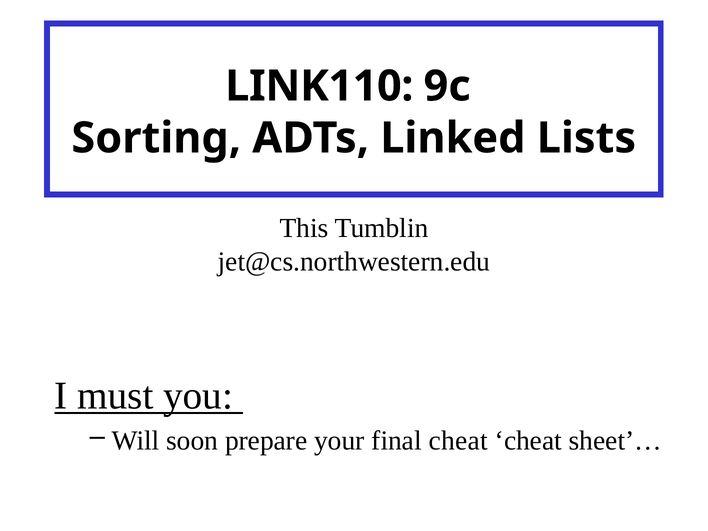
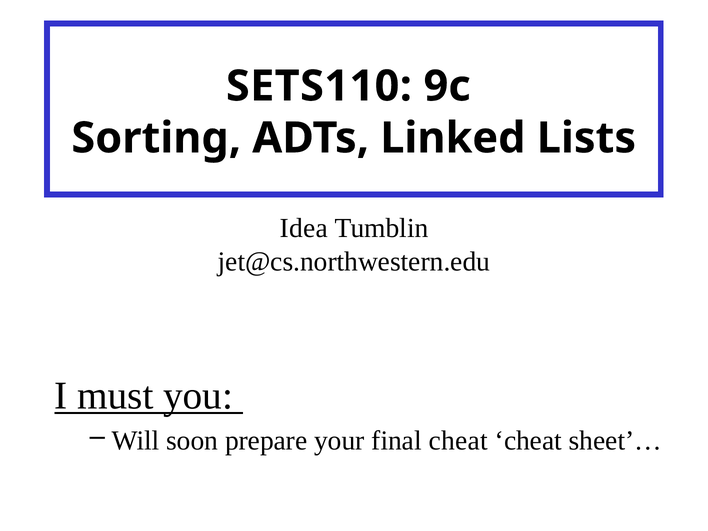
LINK110: LINK110 -> SETS110
This: This -> Idea
